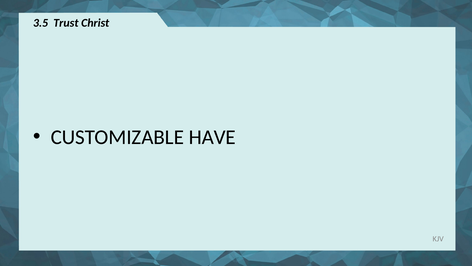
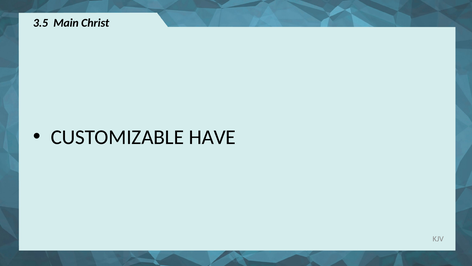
Trust: Trust -> Main
